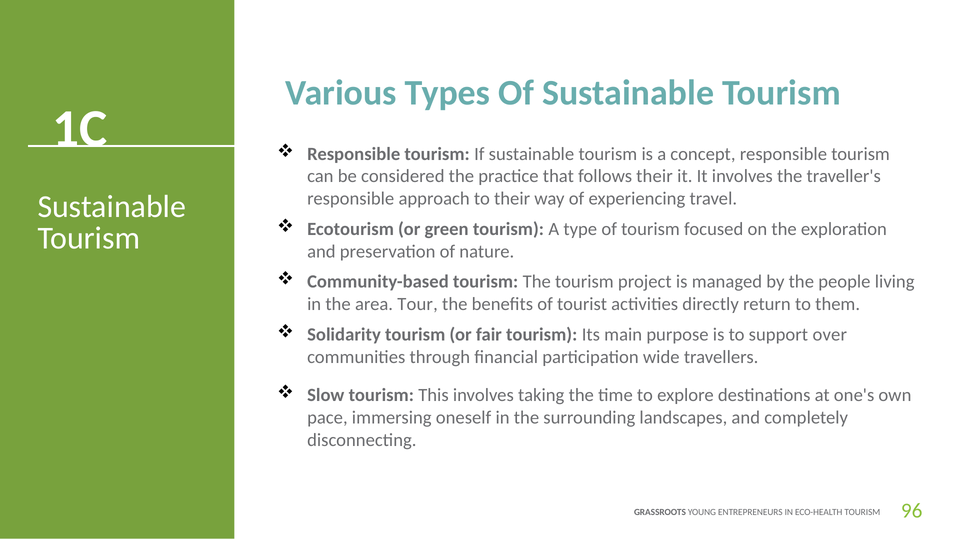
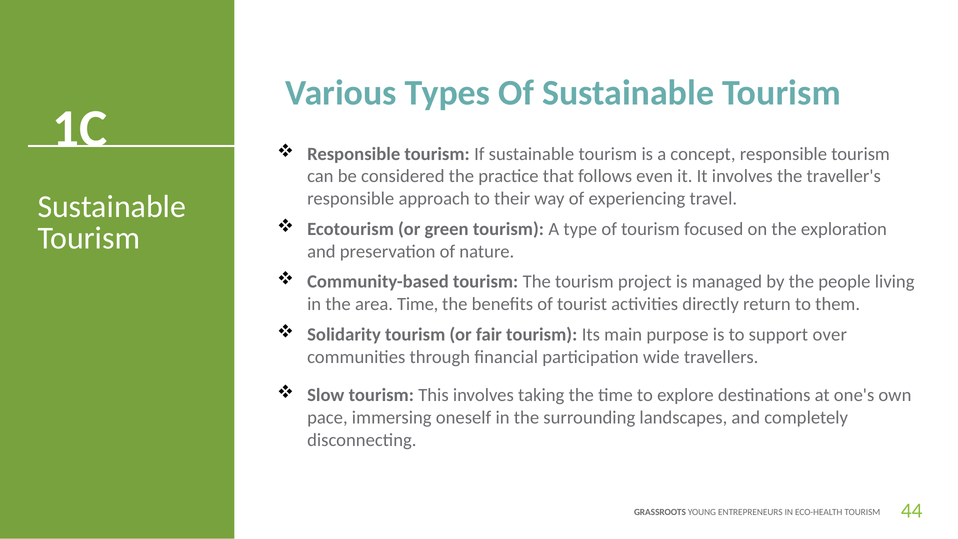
follows their: their -> even
area Tour: Tour -> Time
96: 96 -> 44
